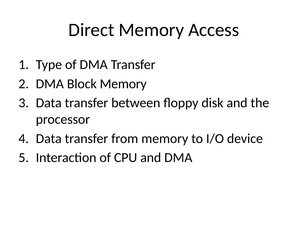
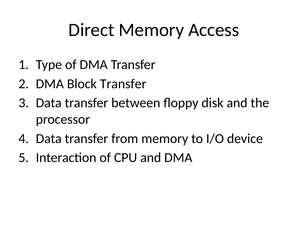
Block Memory: Memory -> Transfer
